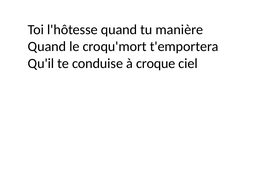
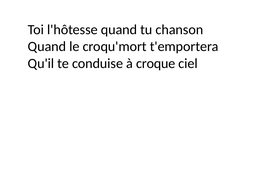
manière: manière -> chanson
